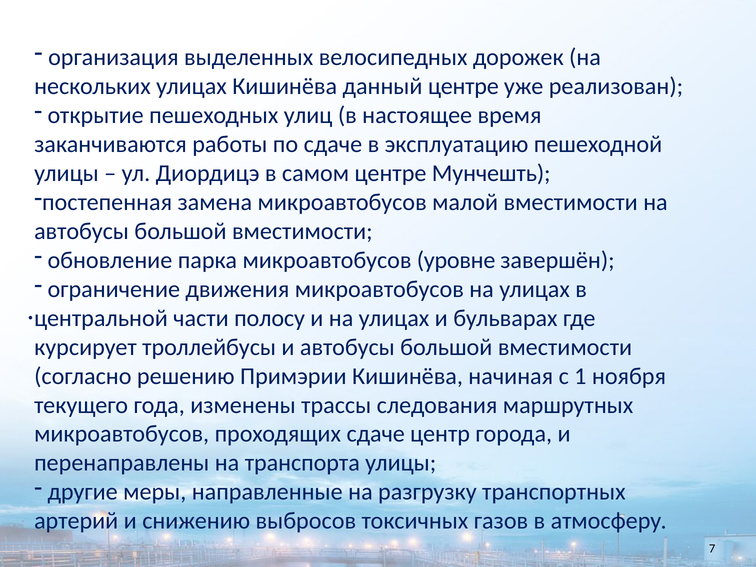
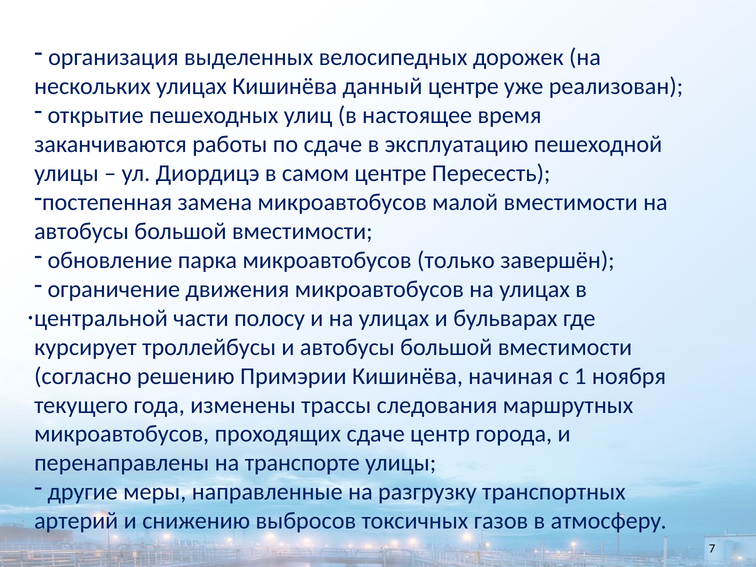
Мунчешть: Мунчешть -> Пересесть
уровне: уровне -> только
транспорта: транспорта -> транспорте
